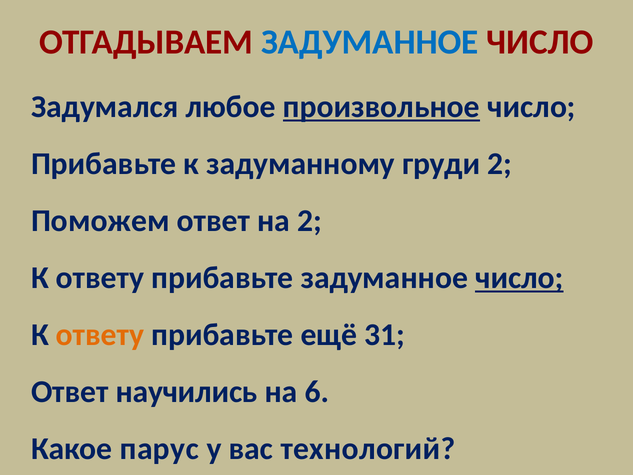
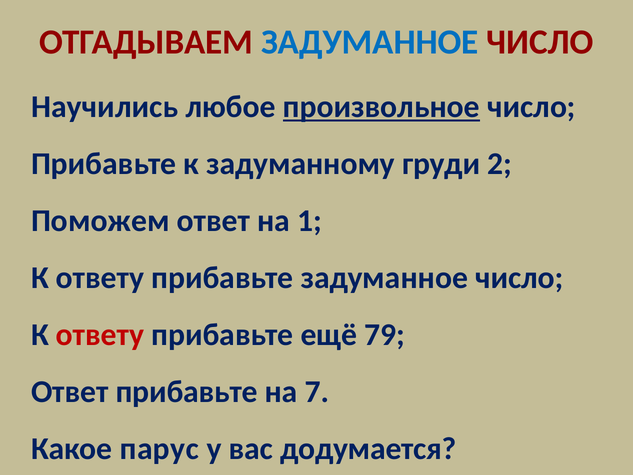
Задумался: Задумался -> Научились
на 2: 2 -> 1
число at (519, 278) underline: present -> none
ответу at (100, 335) colour: orange -> red
31: 31 -> 79
Ответ научились: научились -> прибавьте
6: 6 -> 7
технологий: технологий -> додумается
